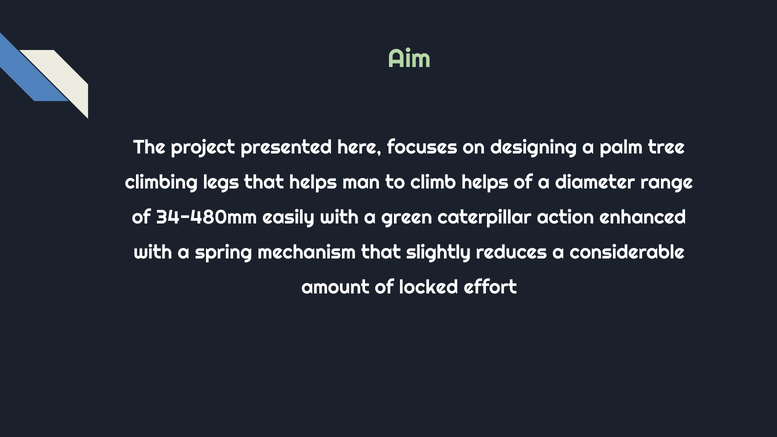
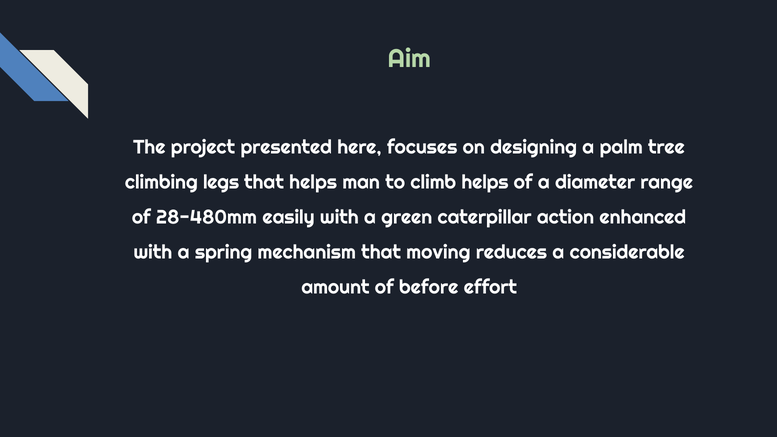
34-480mm: 34-480mm -> 28-480mm
slightly: slightly -> moving
locked: locked -> before
